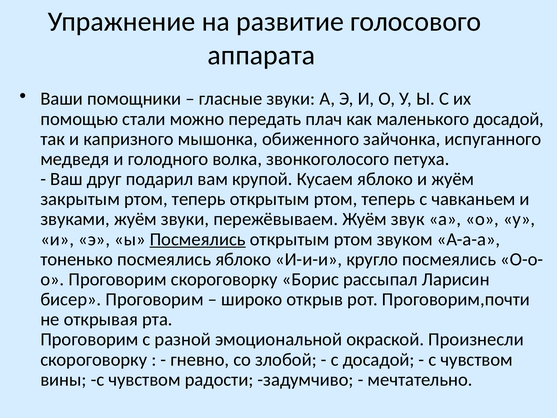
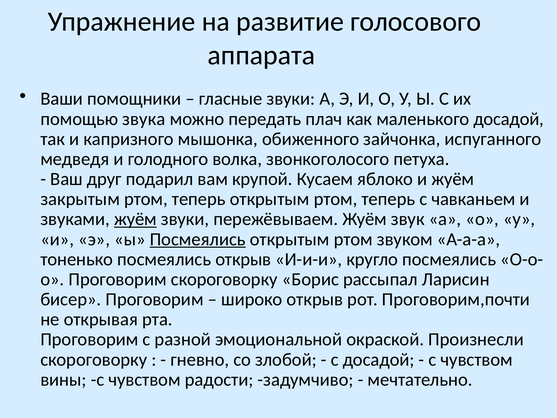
стали: стали -> звука
жуём at (135, 219) underline: none -> present
посмеялись яблоко: яблоко -> открыв
